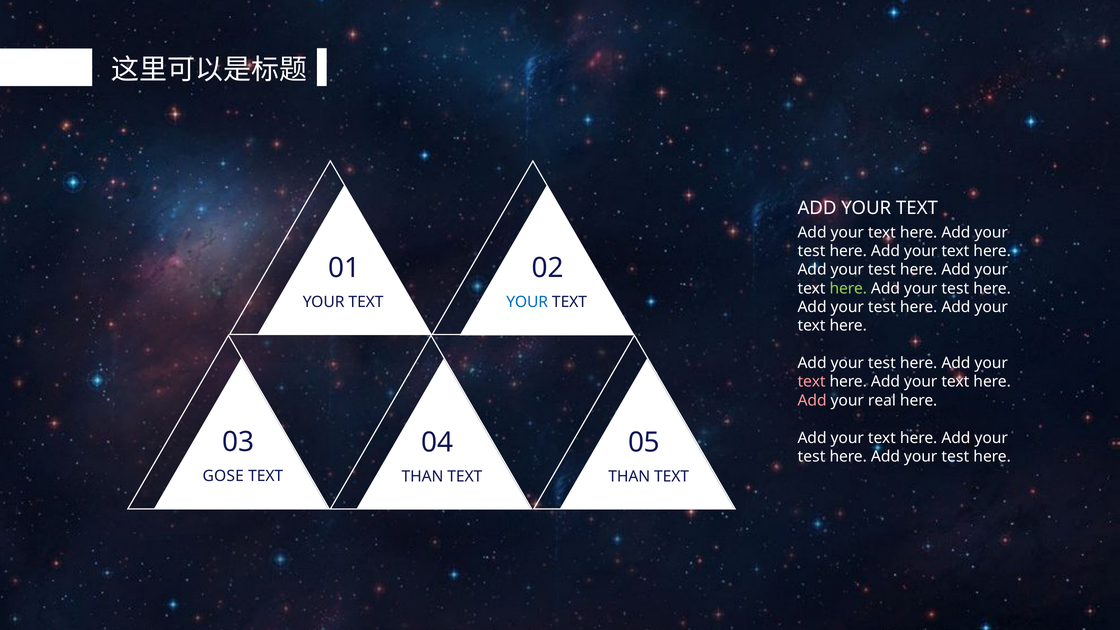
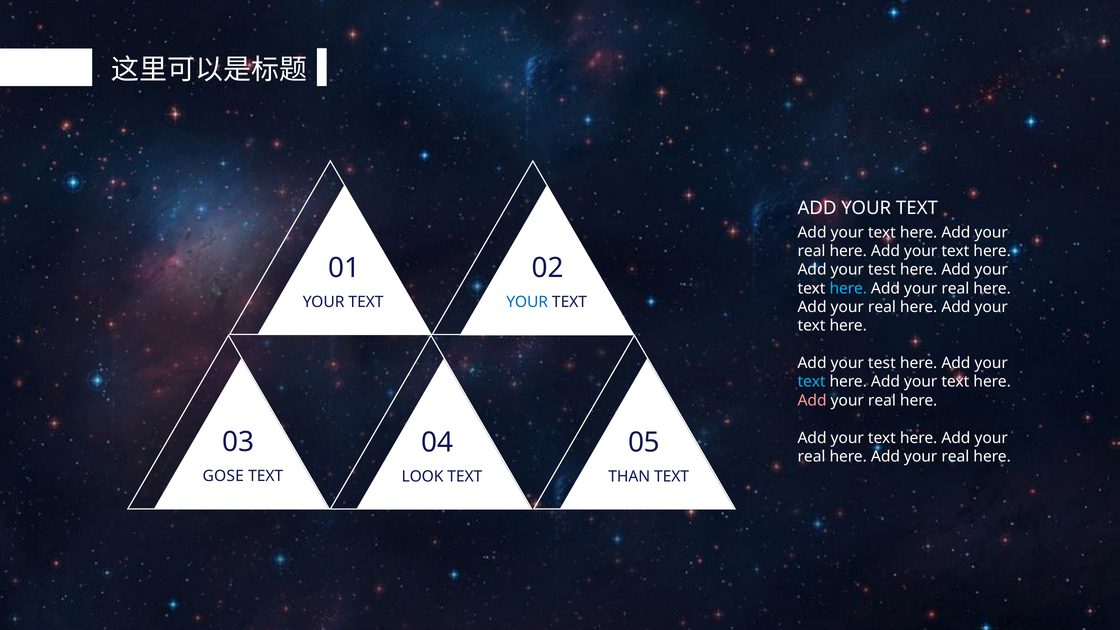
test at (811, 251): test -> real
here at (848, 288) colour: light green -> light blue
test at (955, 288): test -> real
test at (882, 307): test -> real
text at (812, 382) colour: pink -> light blue
test at (811, 457): test -> real
test at (955, 457): test -> real
THAN at (423, 476): THAN -> LOOK
